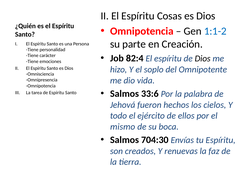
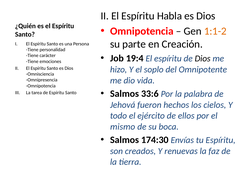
Cosas: Cosas -> Habla
1:1-2 colour: blue -> orange
82:4: 82:4 -> 19:4
704:30: 704:30 -> 174:30
